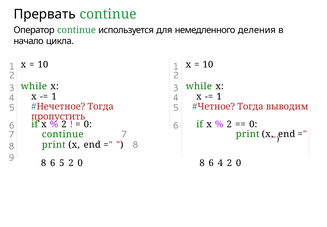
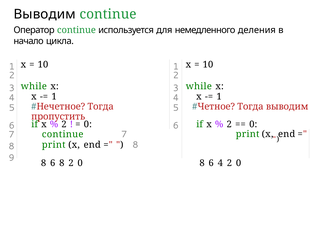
Прервать at (45, 14): Прервать -> Выводим
6 5: 5 -> 8
